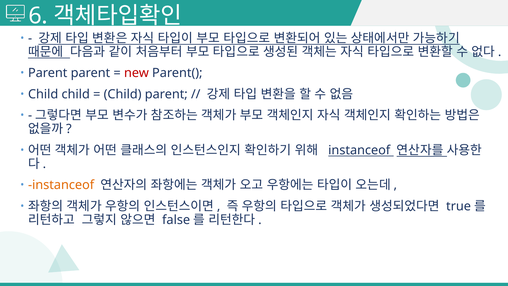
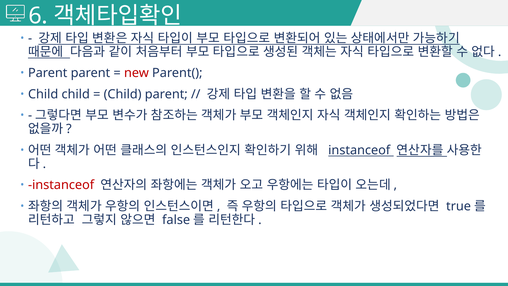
instanceof at (61, 185) colour: orange -> red
